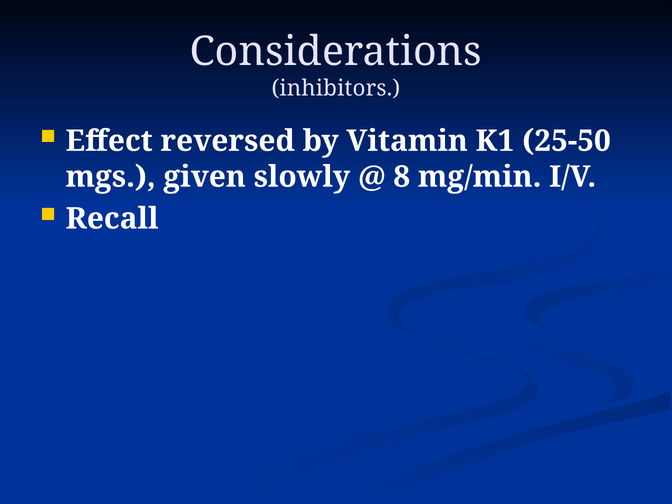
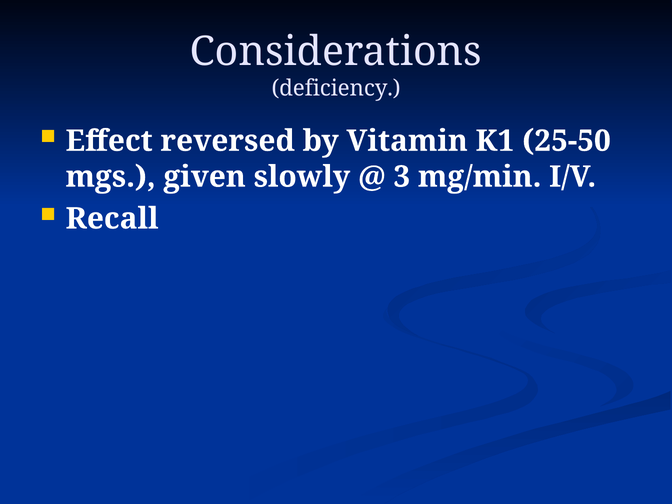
inhibitors: inhibitors -> deficiency
8: 8 -> 3
